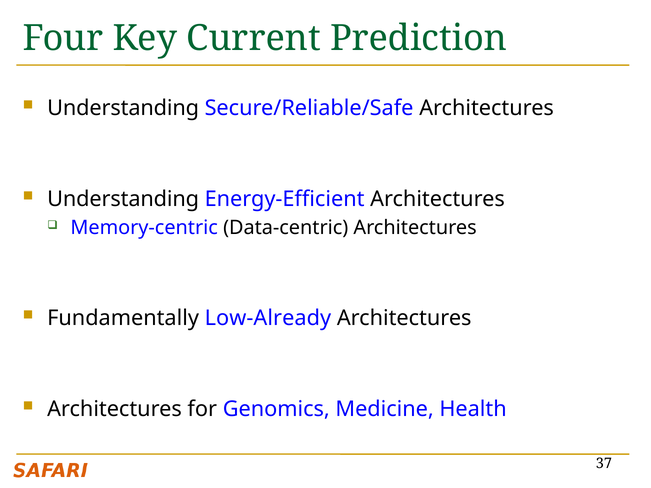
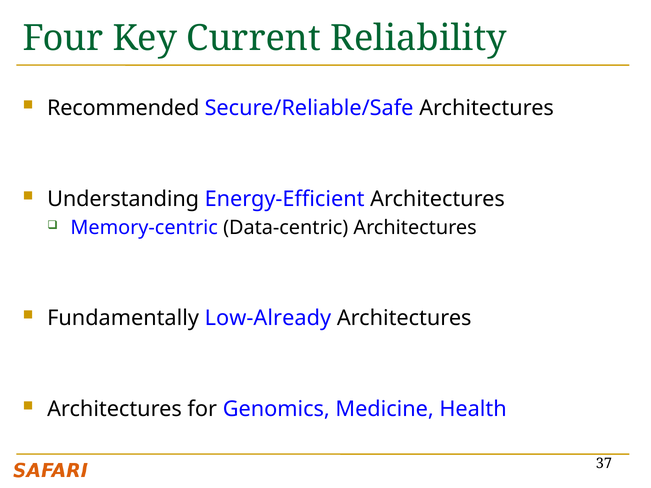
Prediction: Prediction -> Reliability
Understanding at (123, 108): Understanding -> Recommended
